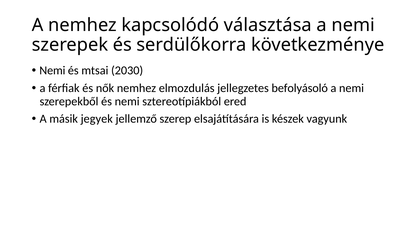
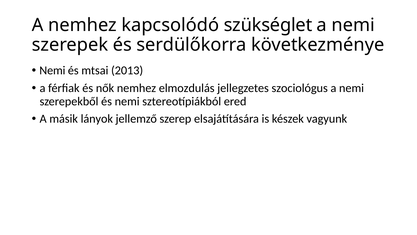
választása: választása -> szükséglet
2030: 2030 -> 2013
befolyásoló: befolyásoló -> szociológus
jegyek: jegyek -> lányok
